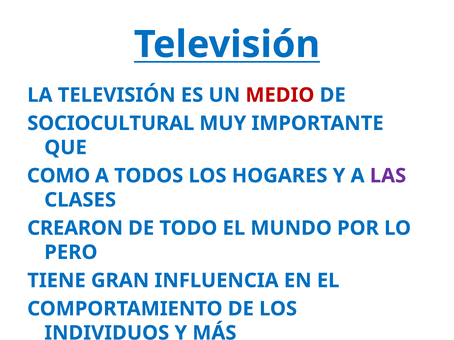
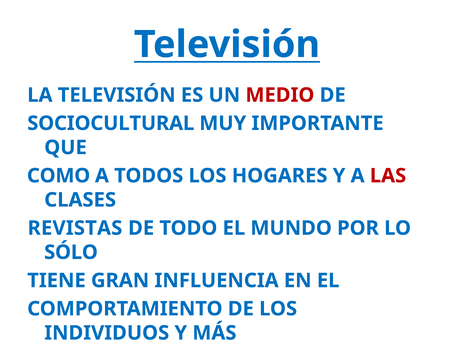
LAS colour: purple -> red
CREARON: CREARON -> REVISTAS
PERO: PERO -> SÓLO
